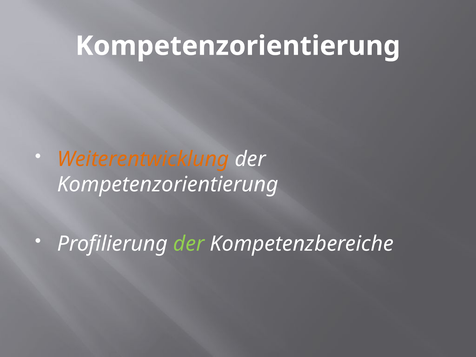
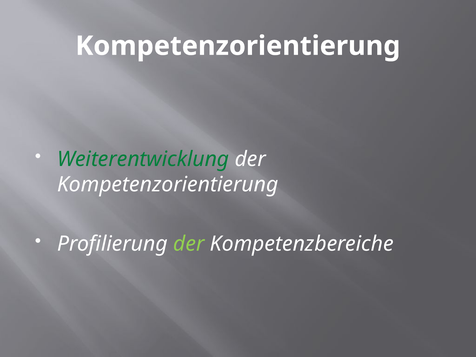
Weiterentwicklung colour: orange -> green
